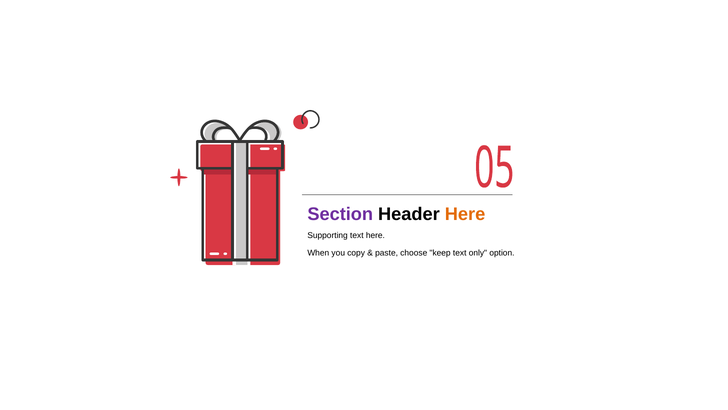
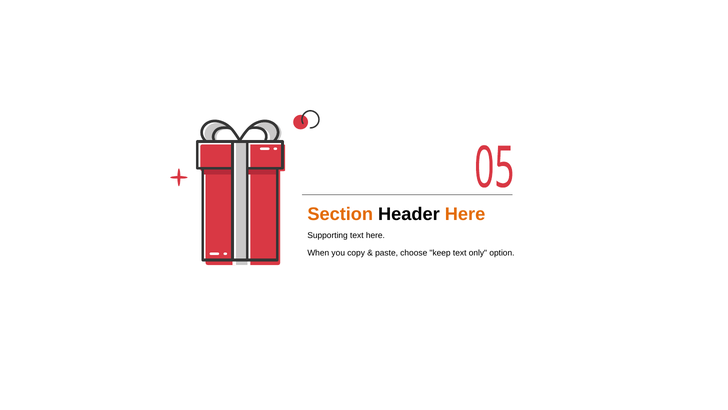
Section colour: purple -> orange
